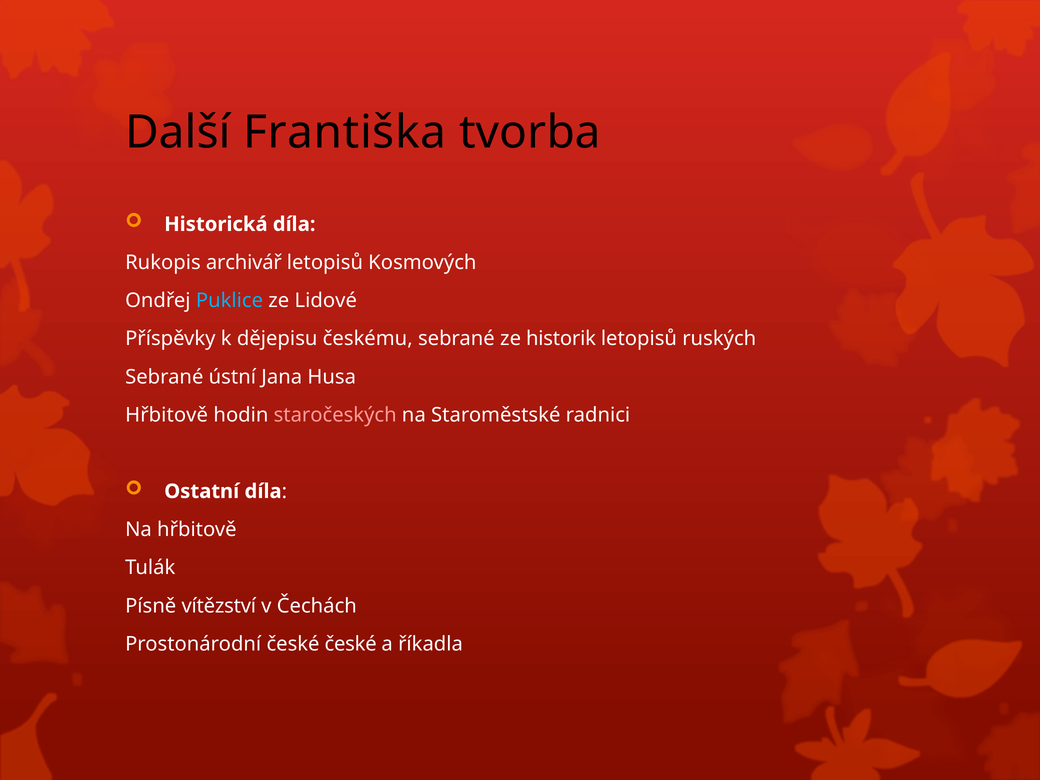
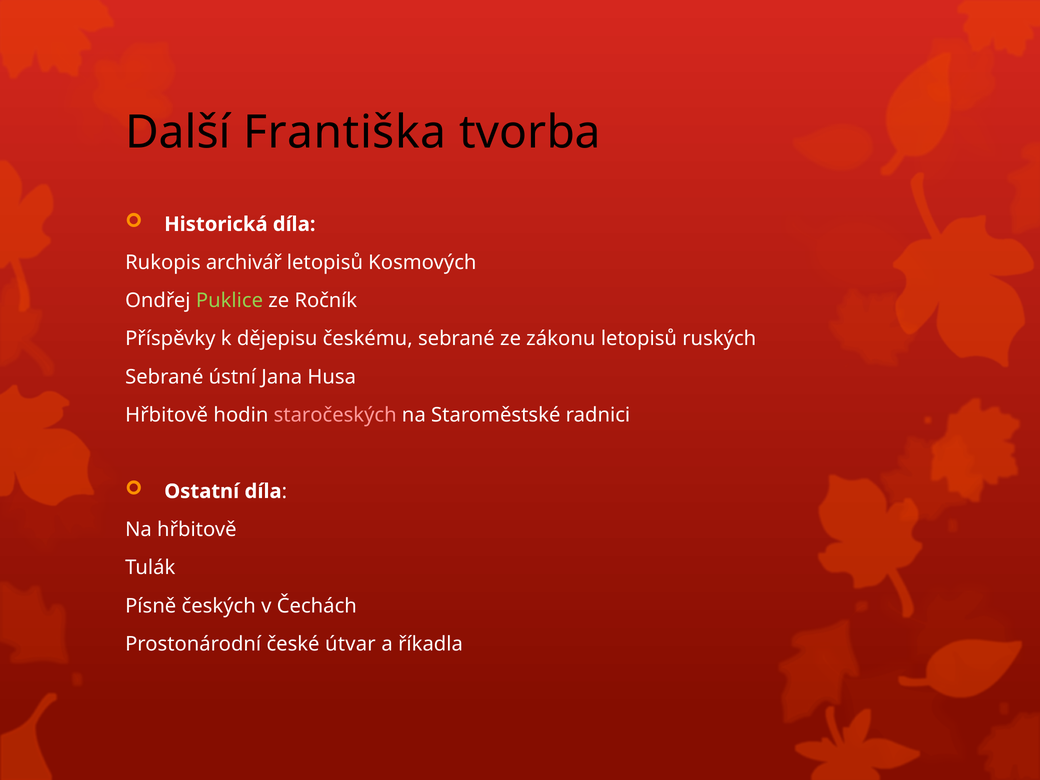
Puklice colour: light blue -> light green
Lidové: Lidové -> Ročník
historik: historik -> zákonu
vítězství: vítězství -> českých
české české: české -> útvar
